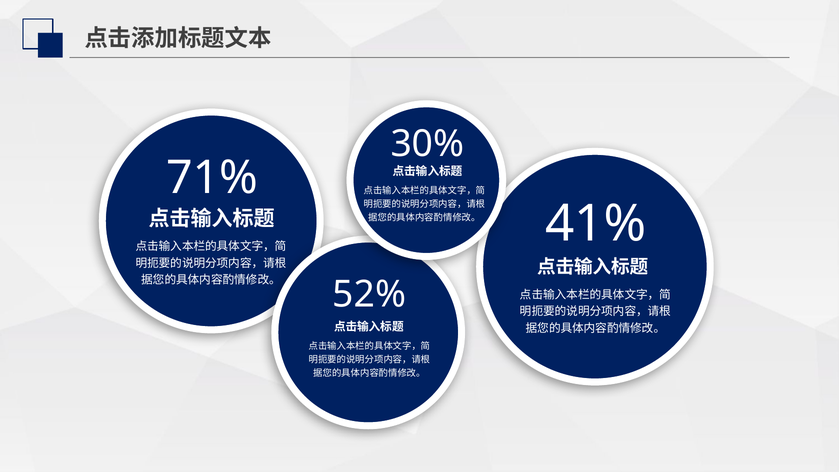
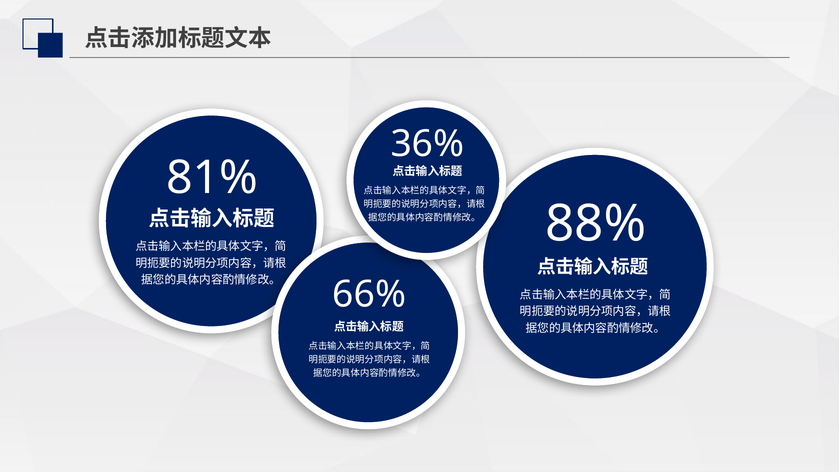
30%: 30% -> 36%
71%: 71% -> 81%
41%: 41% -> 88%
52%: 52% -> 66%
